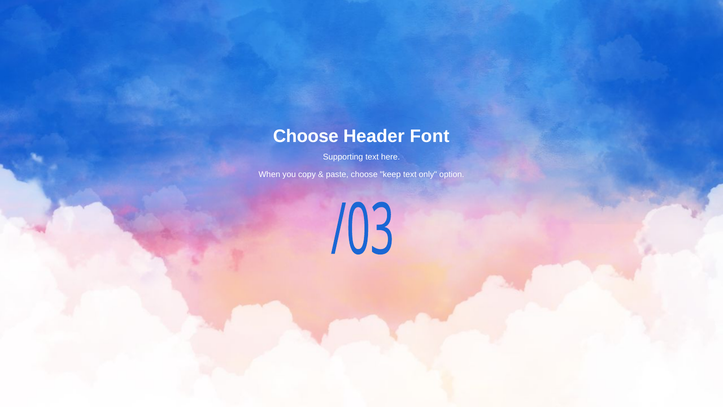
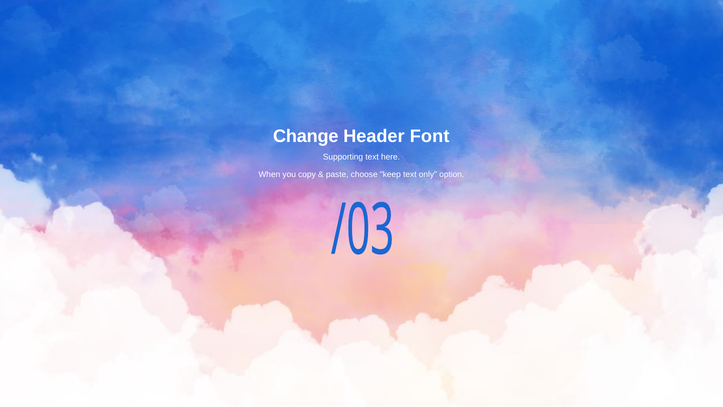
Choose at (306, 136): Choose -> Change
